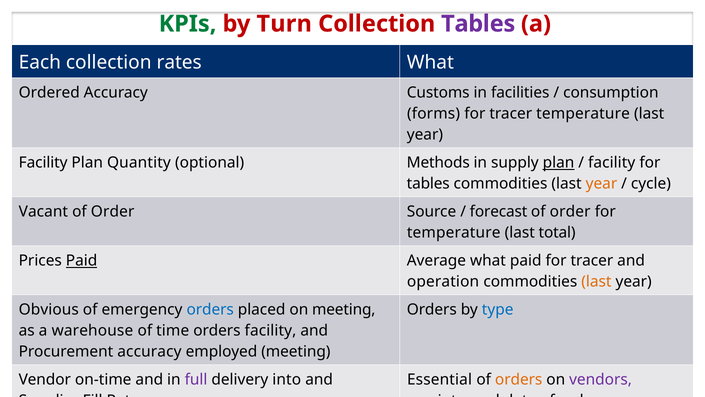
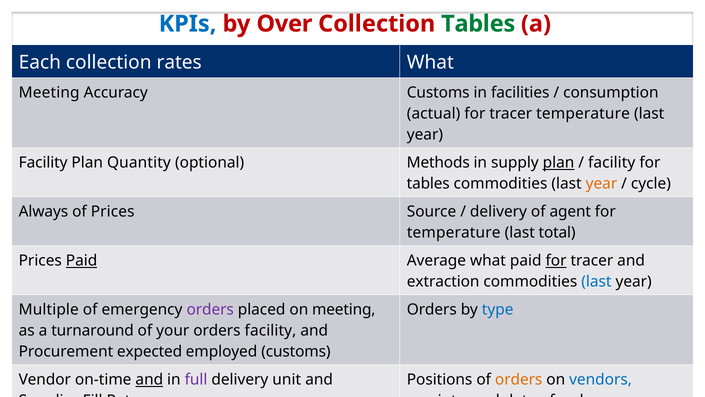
KPIs colour: green -> blue
Turn: Turn -> Over
Tables at (478, 24) colour: purple -> green
Ordered at (49, 93): Ordered -> Meeting
forms: forms -> actual
Vacant: Vacant -> Always
Order at (113, 212): Order -> Prices
forecast at (499, 212): forecast -> delivery
order at (570, 212): order -> agent
for at (556, 261) underline: none -> present
operation: operation -> extraction
last at (596, 281) colour: orange -> blue
Obvious: Obvious -> Multiple
orders at (210, 309) colour: blue -> purple
warehouse: warehouse -> turnaround
time: time -> your
Procurement accuracy: accuracy -> expected
employed meeting: meeting -> customs
and at (149, 379) underline: none -> present
into: into -> unit
Essential: Essential -> Positions
vendors colour: purple -> blue
